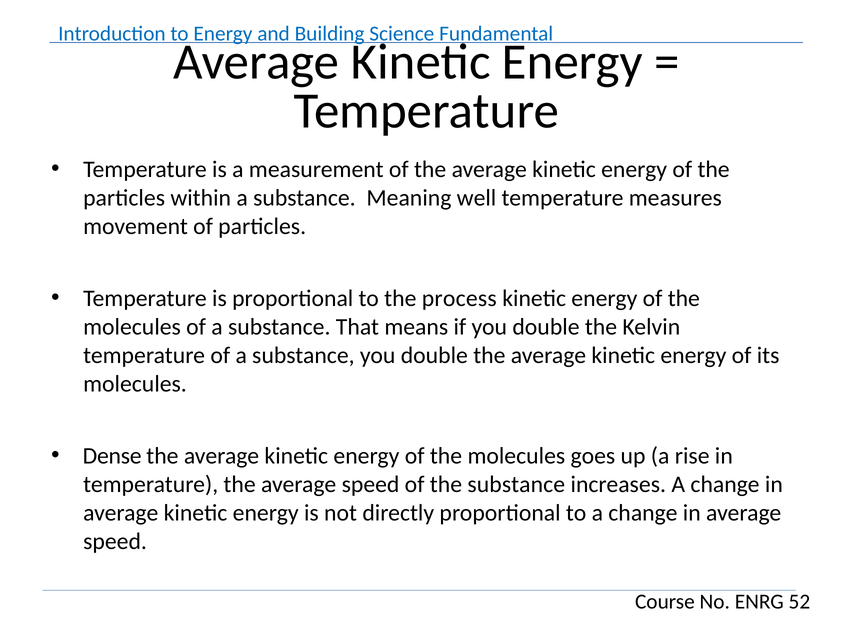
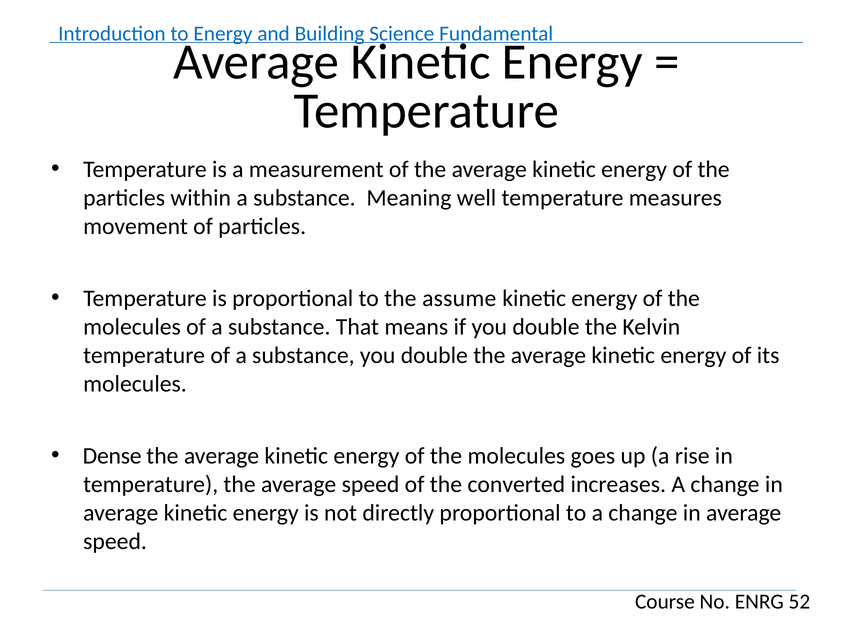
process: process -> assume
the substance: substance -> converted
